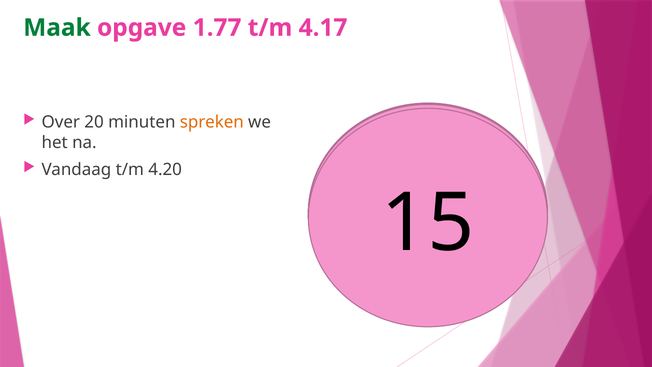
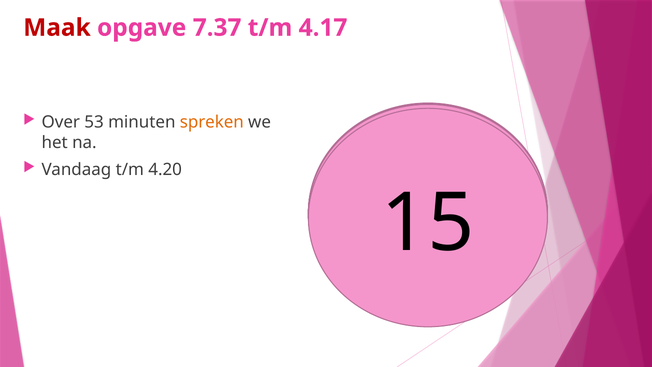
Maak colour: green -> red
1.77: 1.77 -> 7.37
20: 20 -> 53
